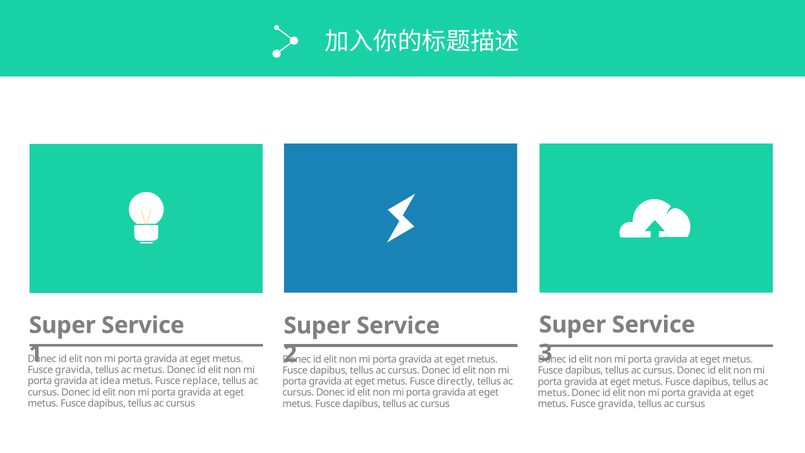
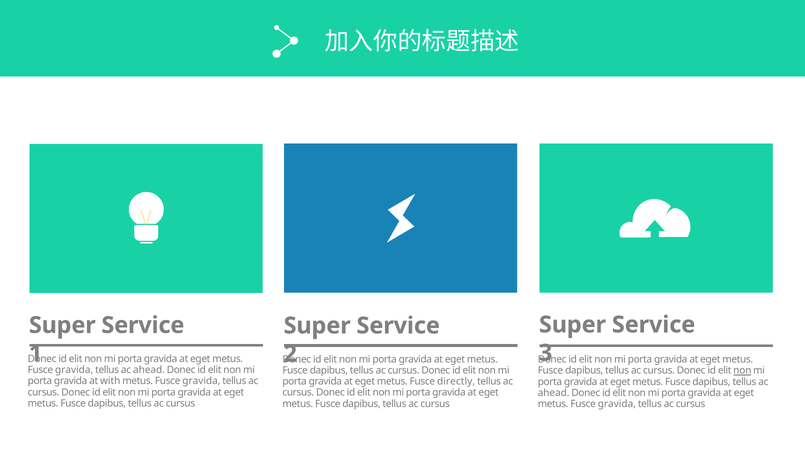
metus at (149, 370): metus -> ahead
non at (742, 371) underline: none -> present
idea: idea -> with
replace at (201, 381): replace -> gravida
metus at (554, 393): metus -> ahead
